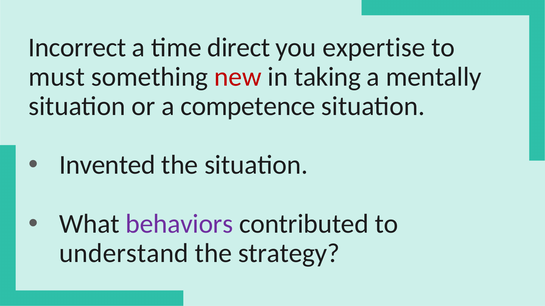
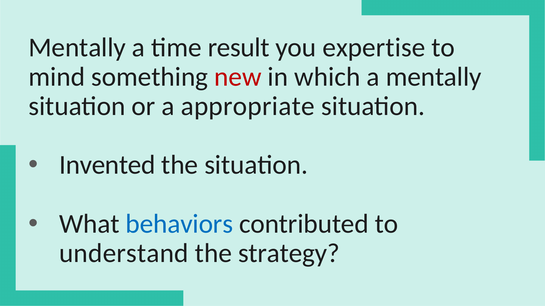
Incorrect at (77, 48): Incorrect -> Mentally
direct: direct -> result
must: must -> mind
taking: taking -> which
competence: competence -> appropriate
behaviors colour: purple -> blue
